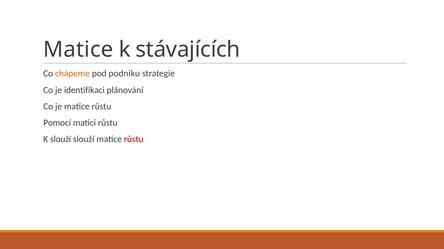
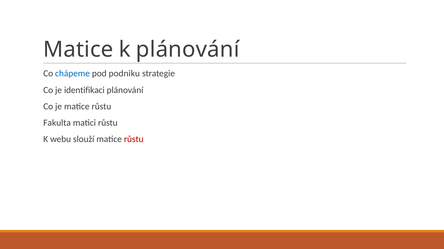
k stávajících: stávajících -> plánování
chápeme colour: orange -> blue
Pomocí: Pomocí -> Fakulta
K slouží: slouží -> webu
